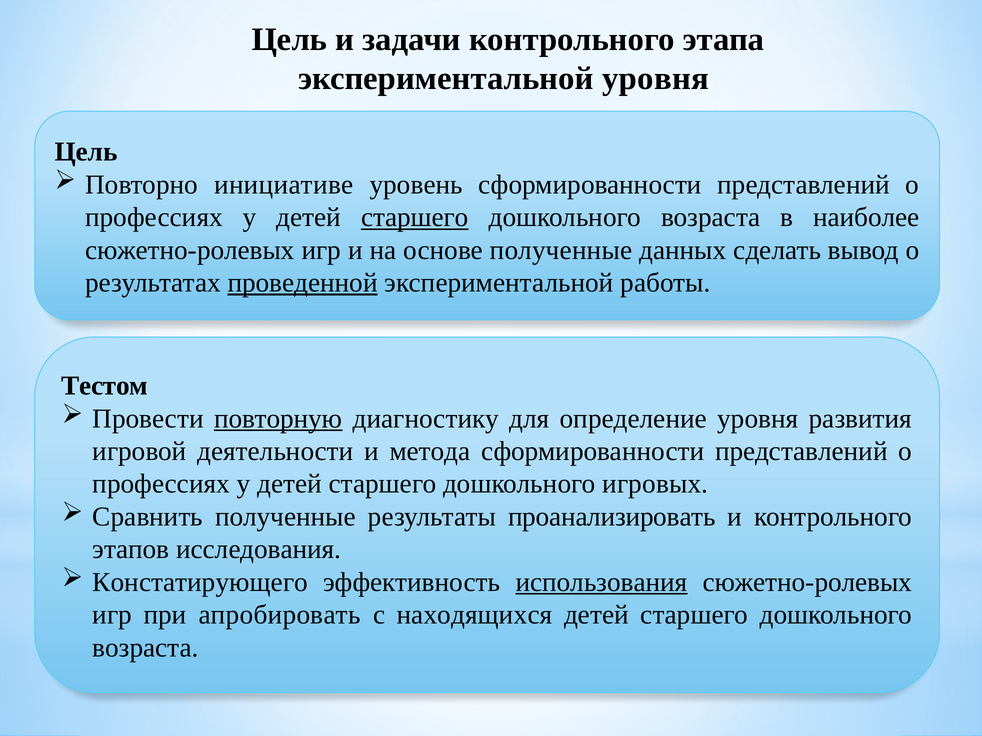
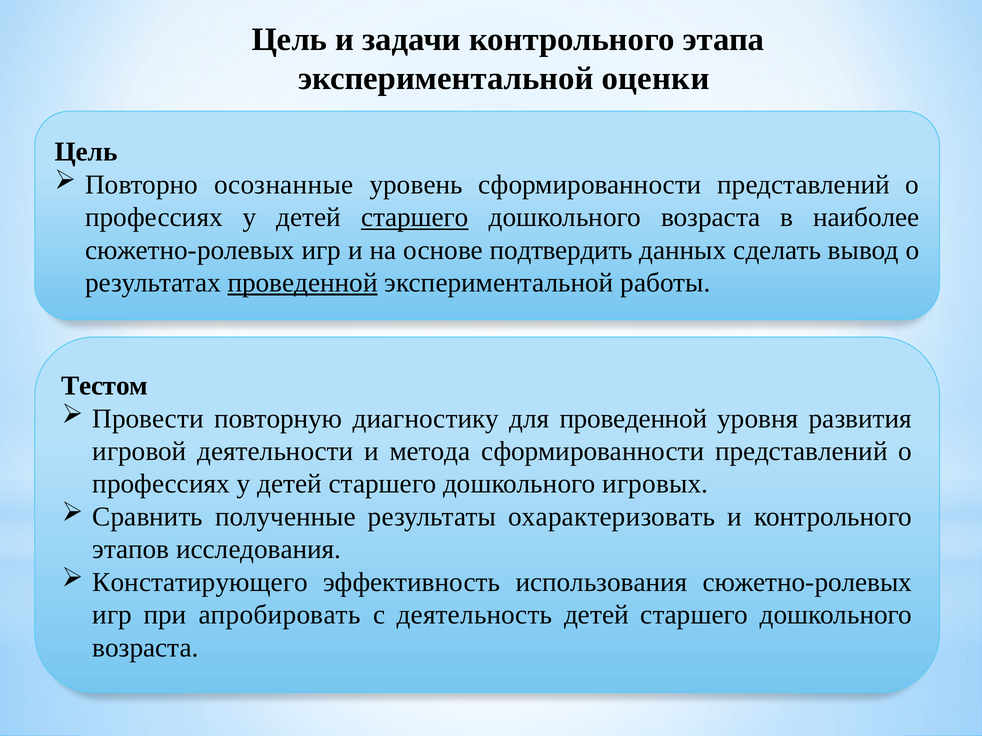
экспериментальной уровня: уровня -> оценки
инициативе: инициативе -> осознанные
основе полученные: полученные -> подтвердить
повторную underline: present -> none
для определение: определение -> проведенной
проанализировать: проанализировать -> охарактеризовать
использования underline: present -> none
находящихся: находящихся -> деятельность
